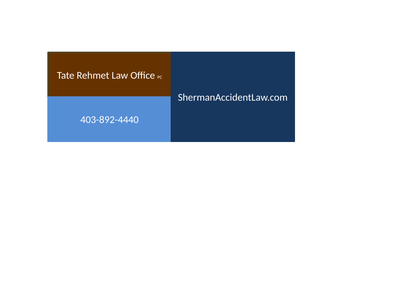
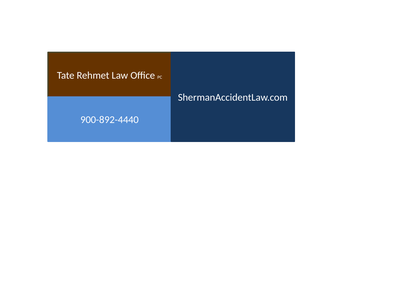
403-892-4440: 403-892-4440 -> 900-892-4440
